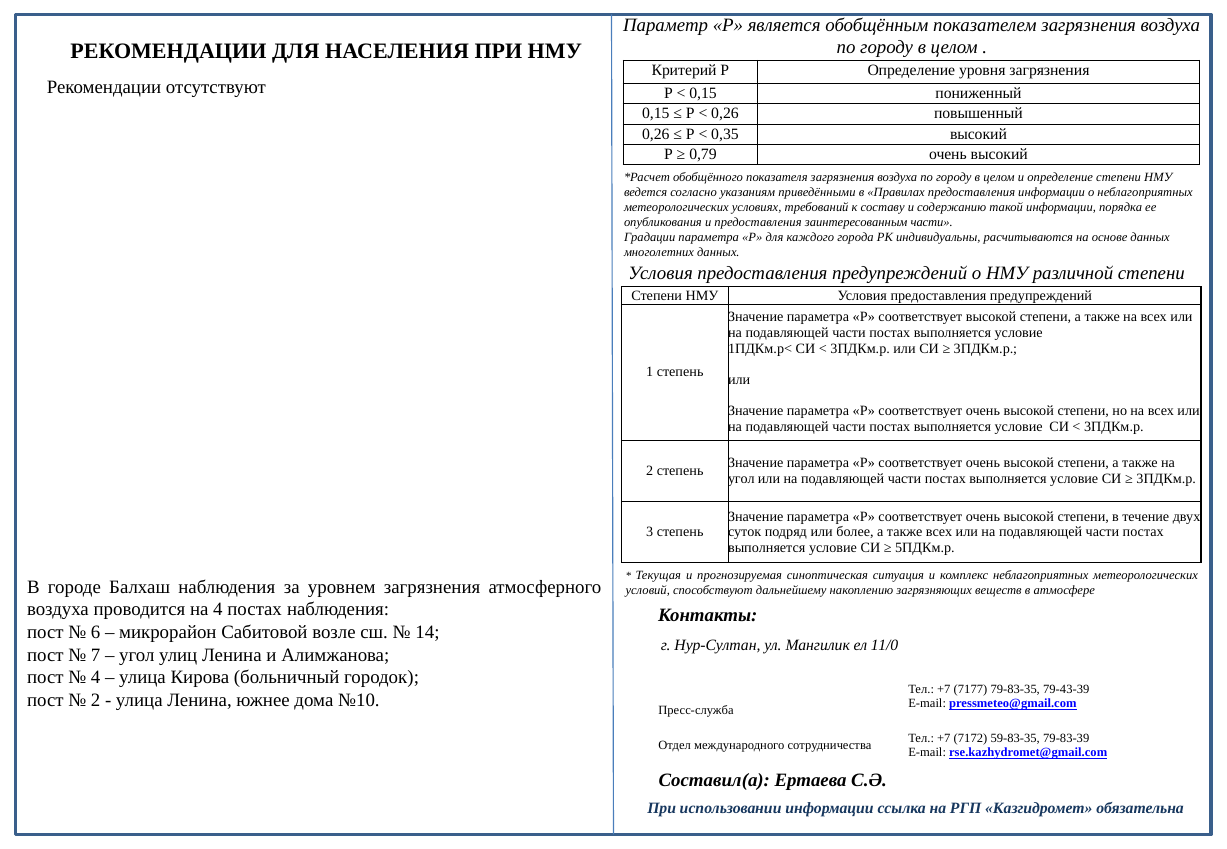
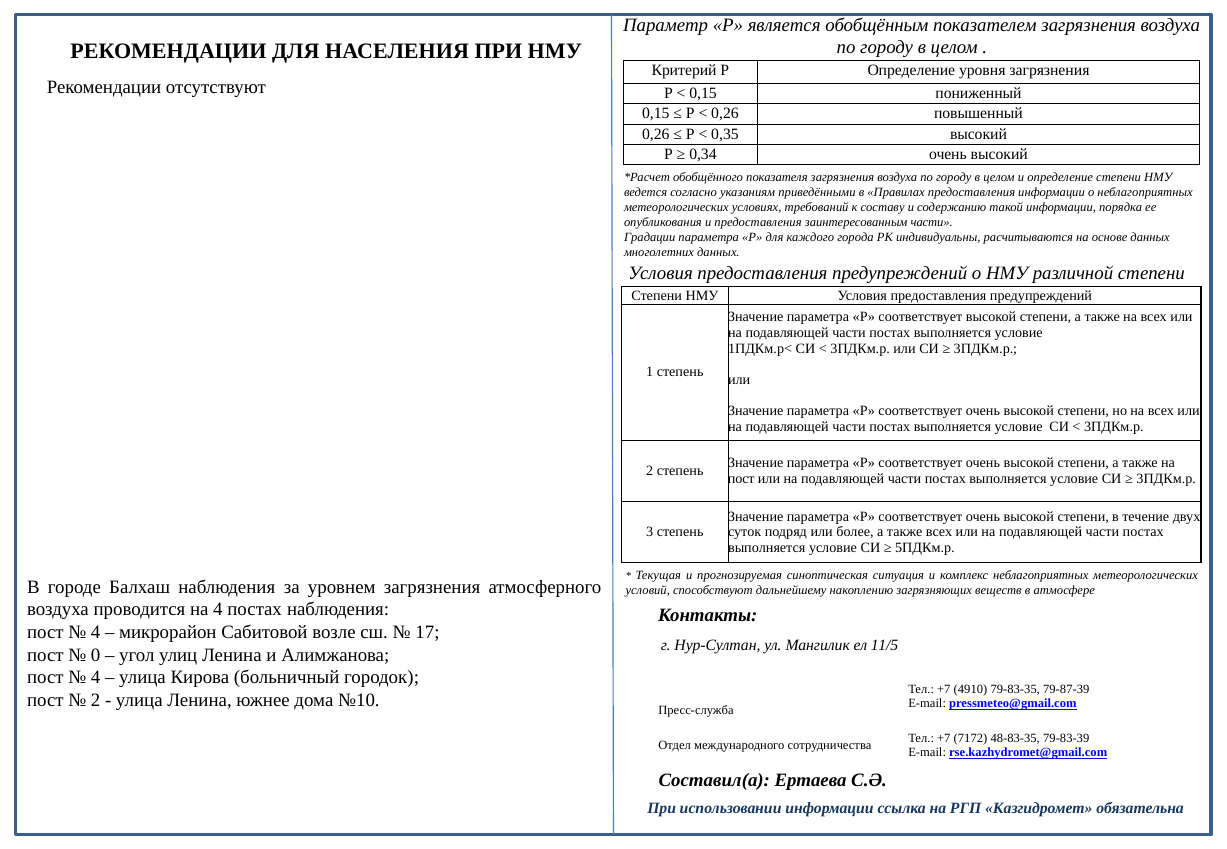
0,79: 0,79 -> 0,34
угол at (741, 479): угол -> пост
6 at (96, 633): 6 -> 4
14: 14 -> 17
11/0: 11/0 -> 11/5
7: 7 -> 0
7177: 7177 -> 4910
79-43-39: 79-43-39 -> 79-87-39
59-83-35: 59-83-35 -> 48-83-35
